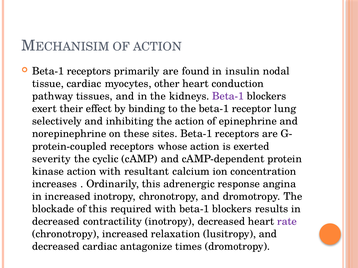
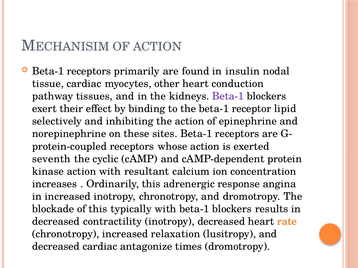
lung: lung -> lipid
severity: severity -> seventh
required: required -> typically
rate colour: purple -> orange
